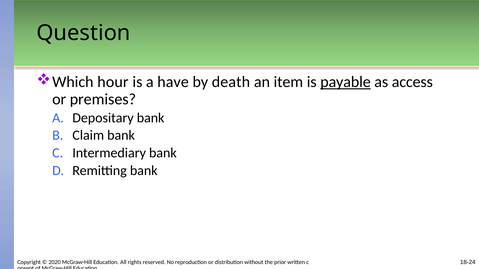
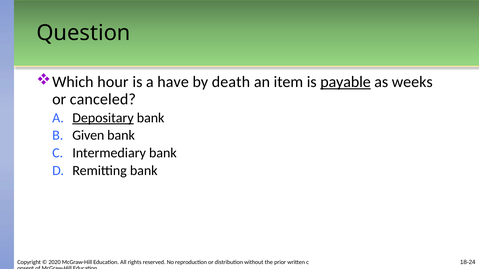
access: access -> weeks
premises: premises -> canceled
Depositary underline: none -> present
Claim: Claim -> Given
